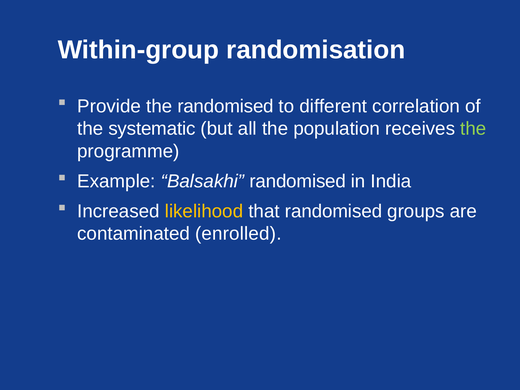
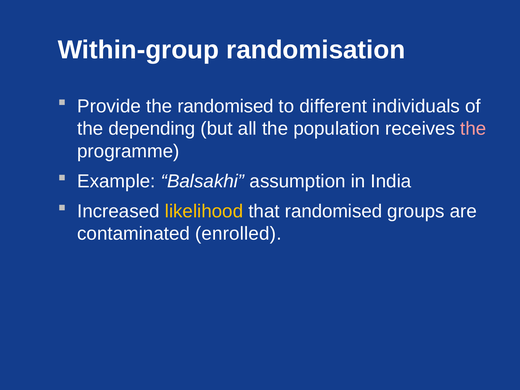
correlation: correlation -> individuals
systematic: systematic -> depending
the at (473, 129) colour: light green -> pink
Balsakhi randomised: randomised -> assumption
